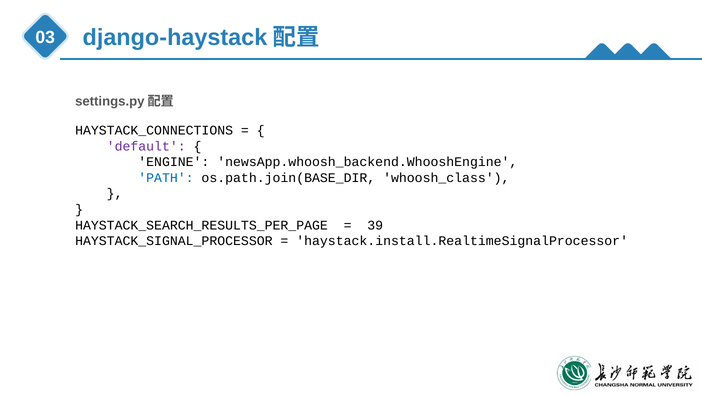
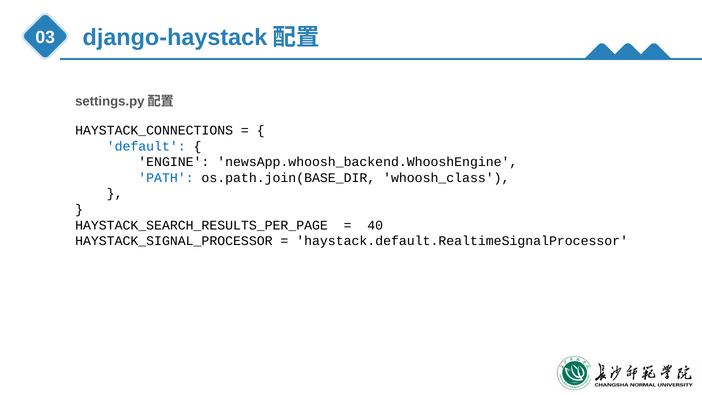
default colour: purple -> blue
39: 39 -> 40
haystack.install.RealtimeSignalProcessor: haystack.install.RealtimeSignalProcessor -> haystack.default.RealtimeSignalProcessor
